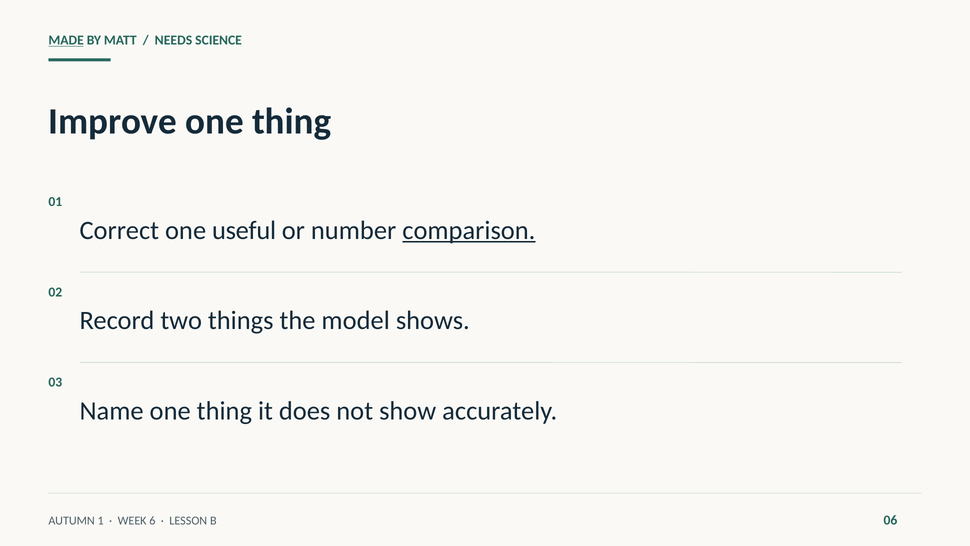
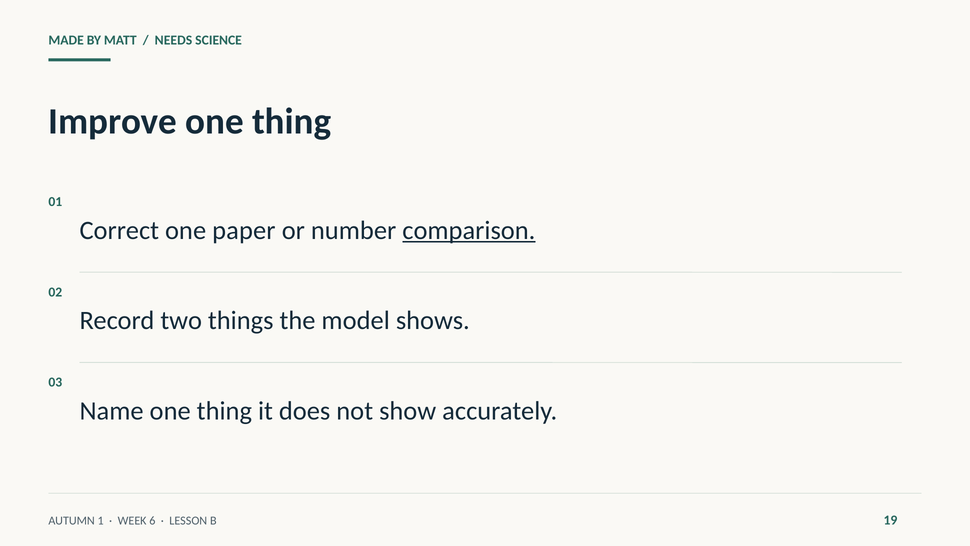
MADE underline: present -> none
useful: useful -> paper
06: 06 -> 19
